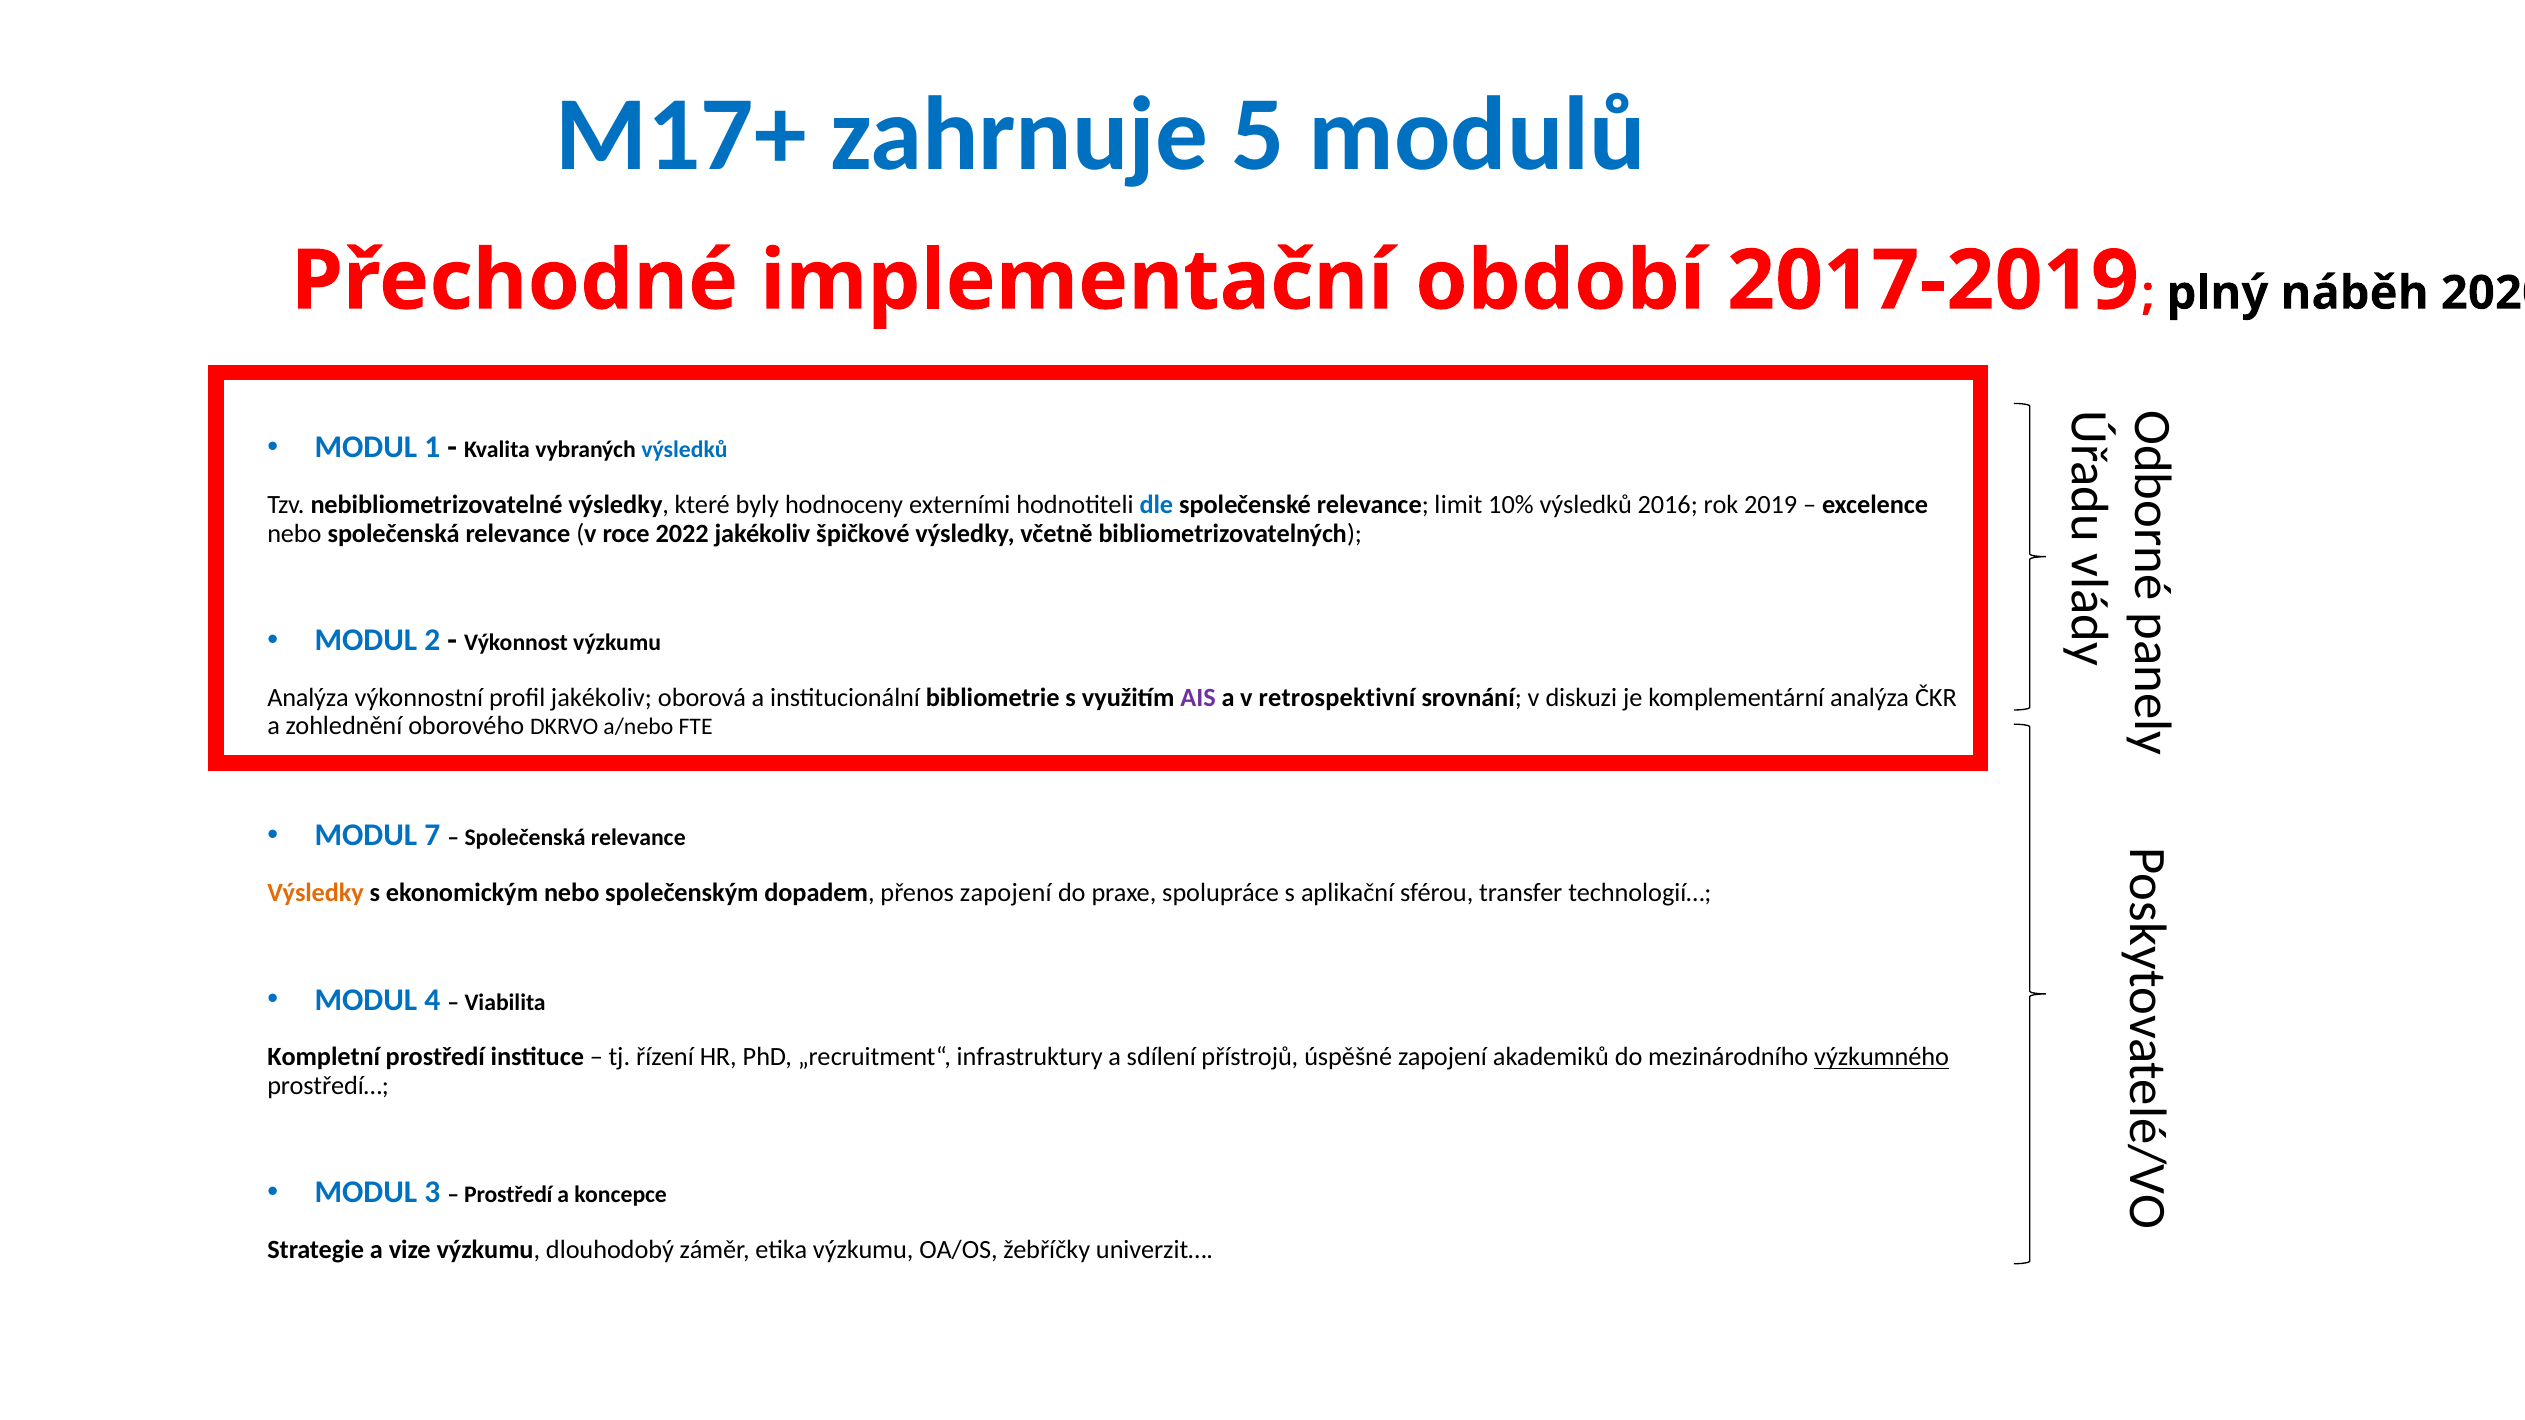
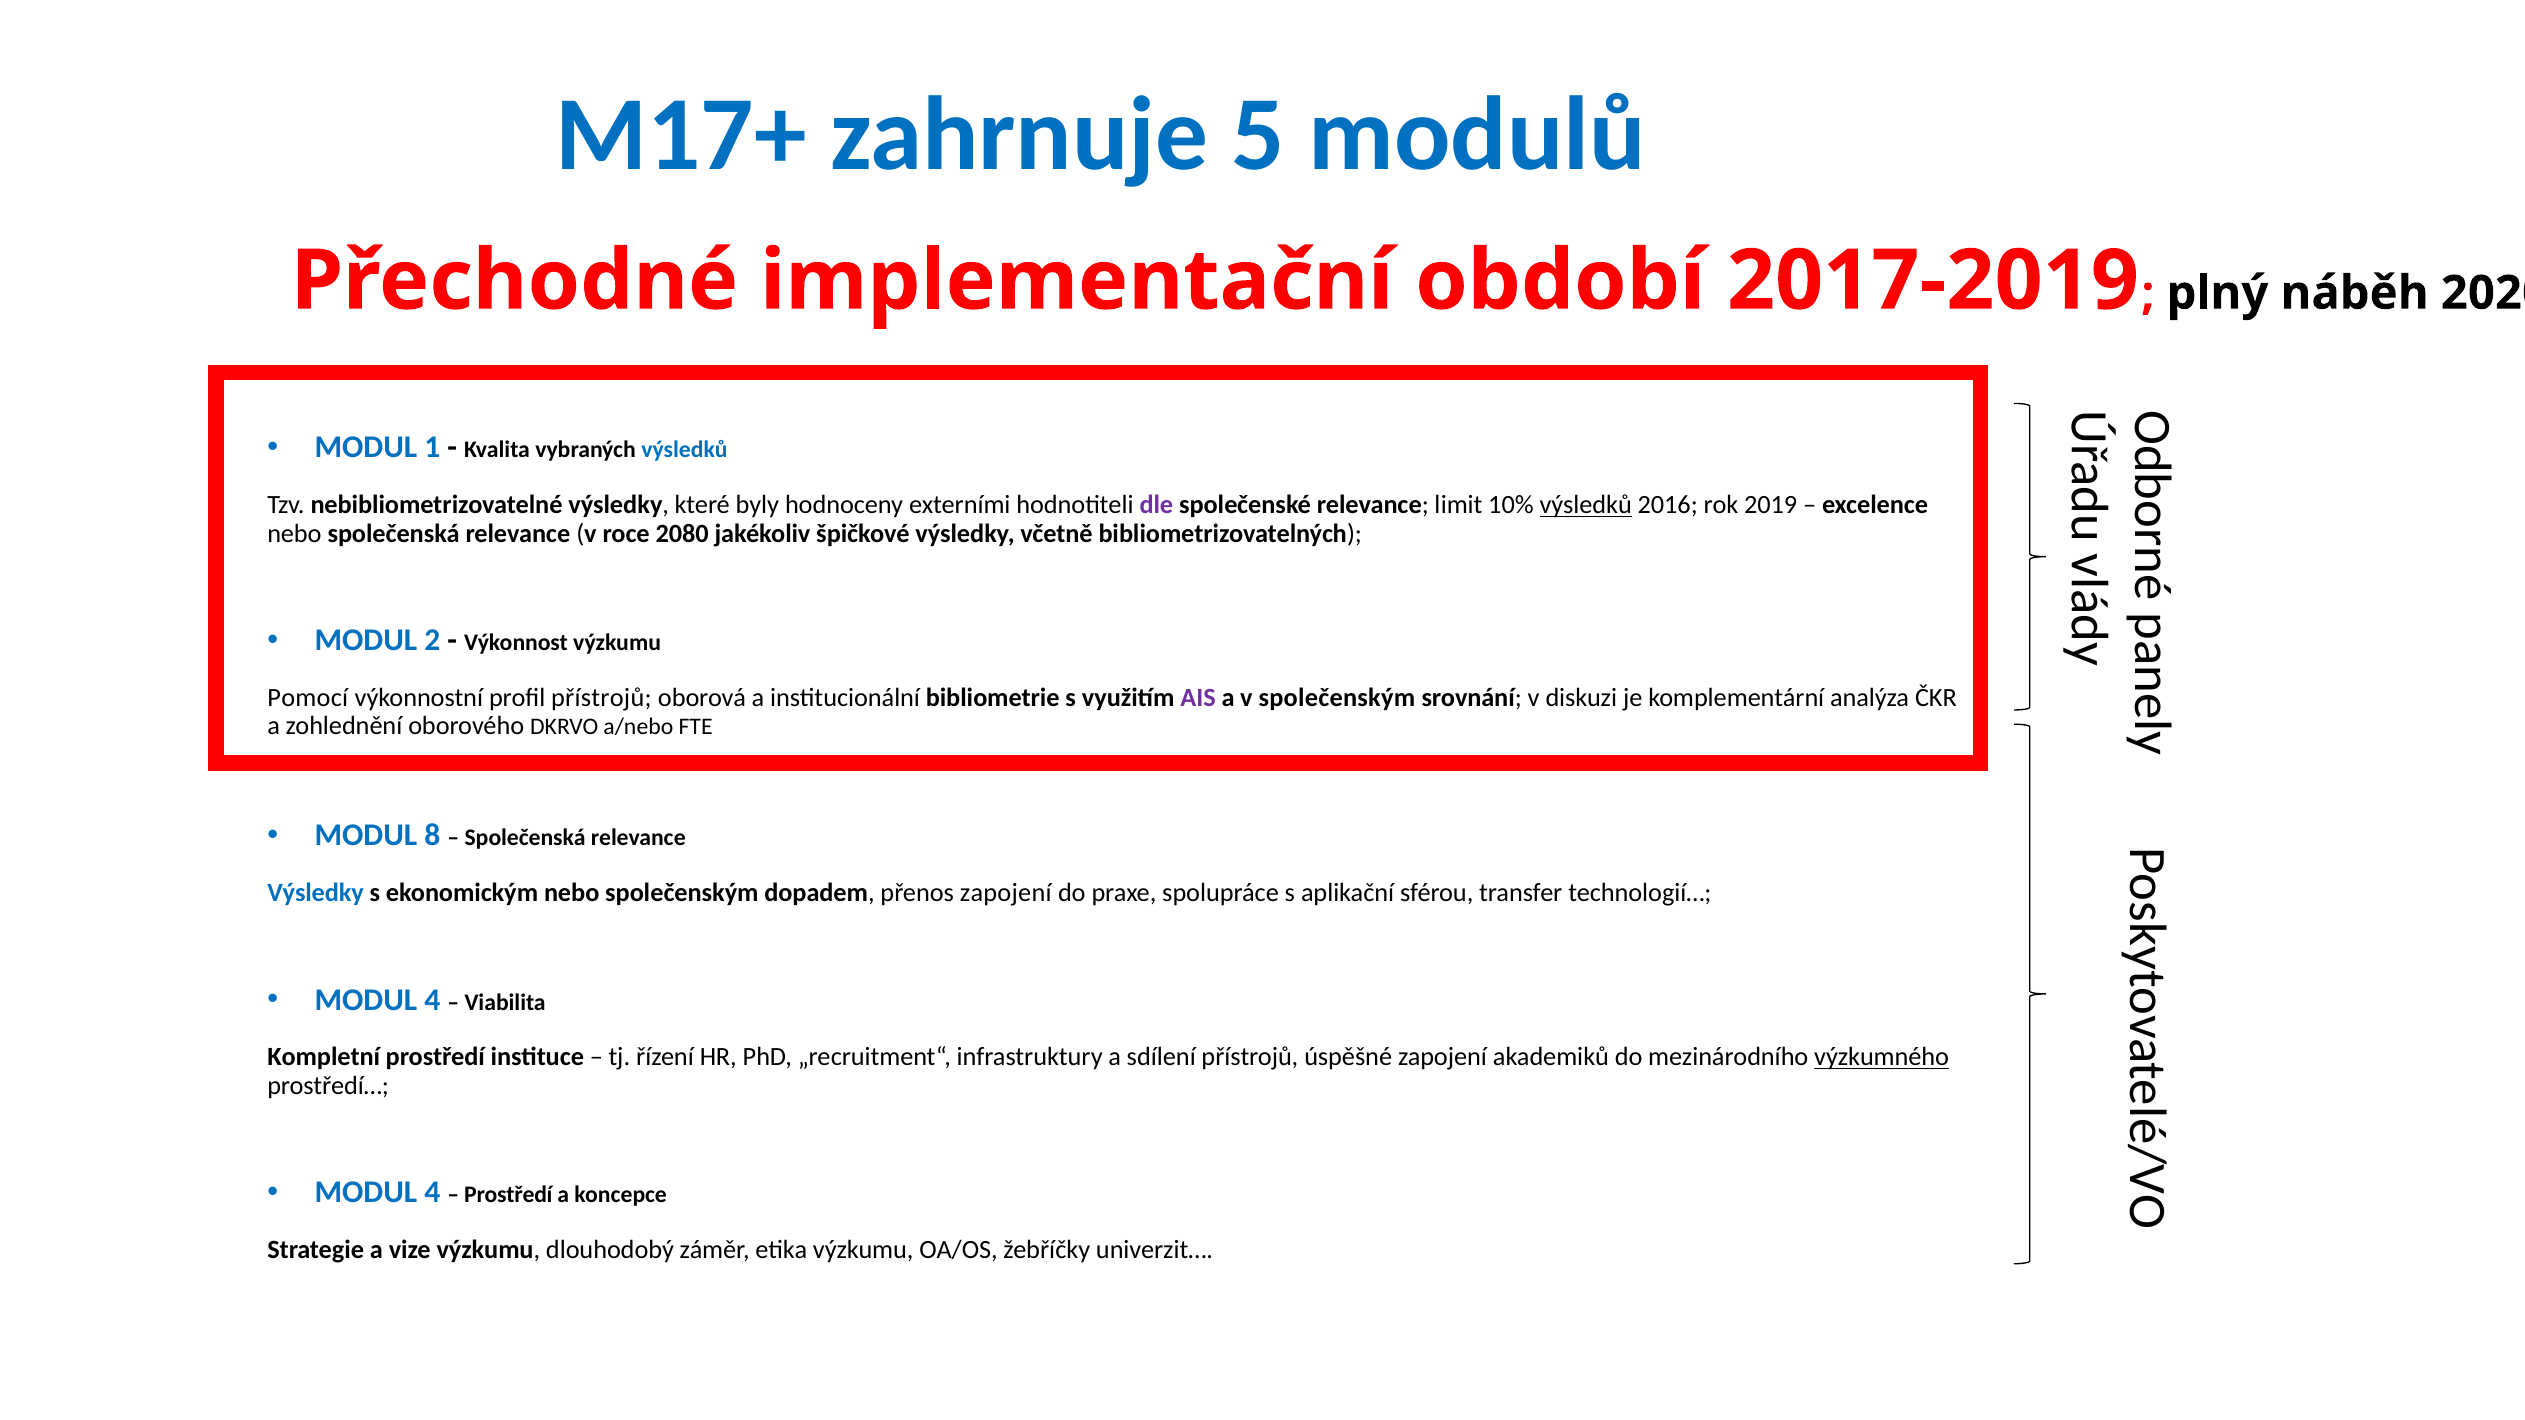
dle colour: blue -> purple
výsledků at (1586, 505) underline: none -> present
2022: 2022 -> 2080
Analýza at (308, 698): Analýza -> Pomocí
profil jakékoliv: jakékoliv -> přístrojů
v retrospektivní: retrospektivní -> společenským
7: 7 -> 8
Výsledky at (316, 893) colour: orange -> blue
3 at (432, 1193): 3 -> 4
